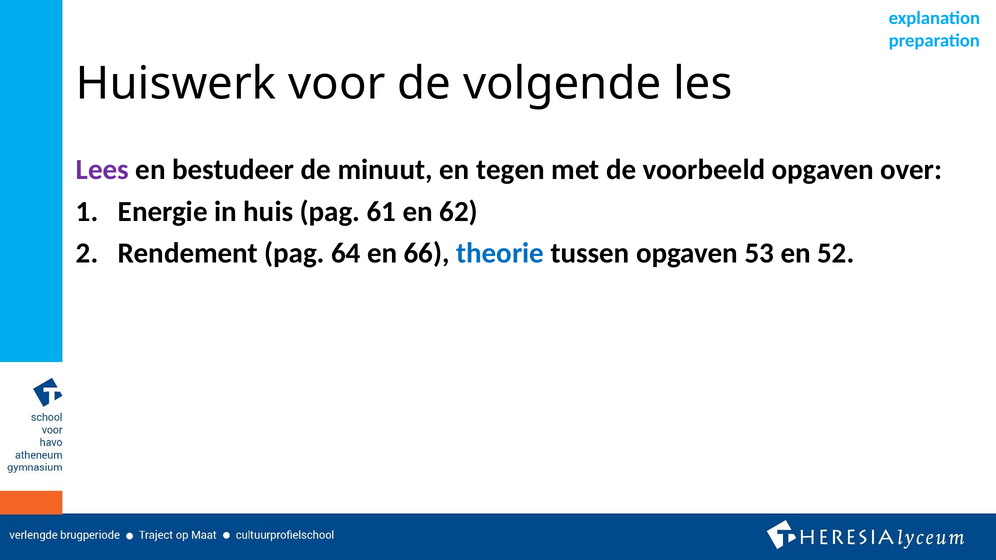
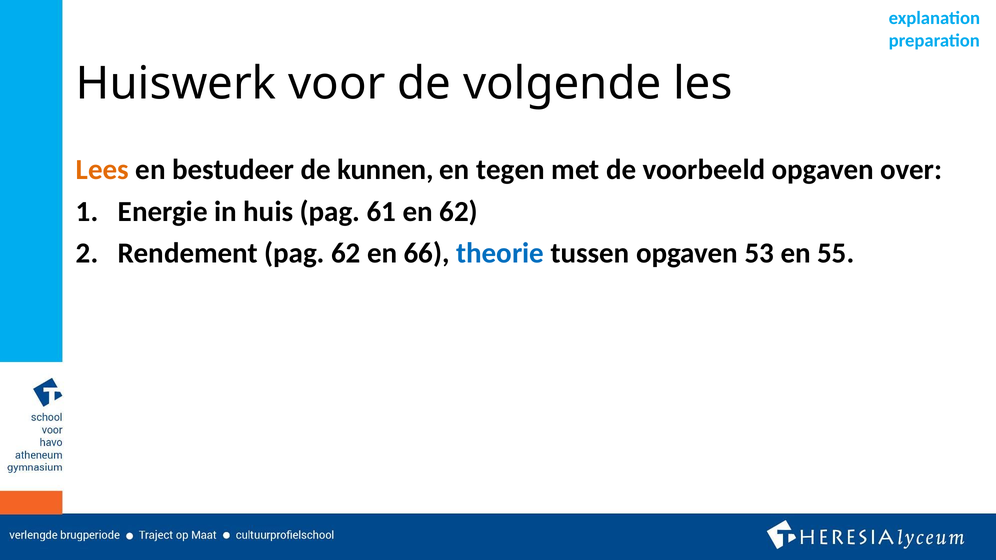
Lees colour: purple -> orange
minuut: minuut -> kunnen
pag 64: 64 -> 62
52: 52 -> 55
